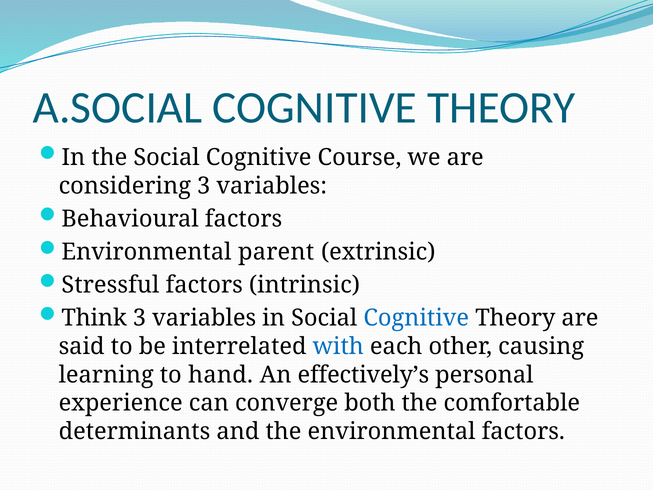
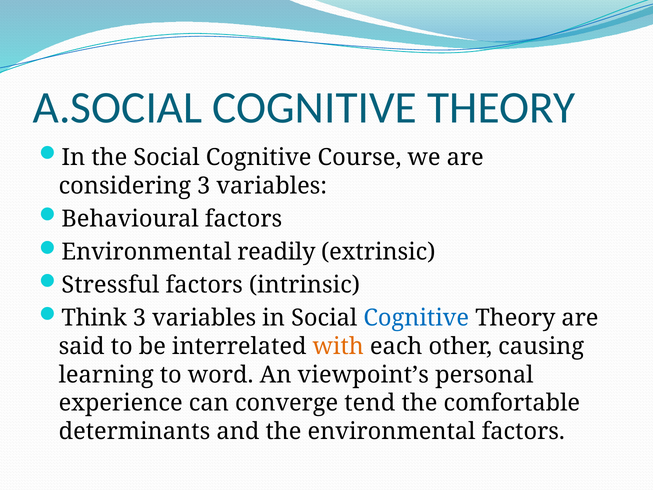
parent: parent -> readily
with colour: blue -> orange
hand: hand -> word
effectively’s: effectively’s -> viewpoint’s
both: both -> tend
